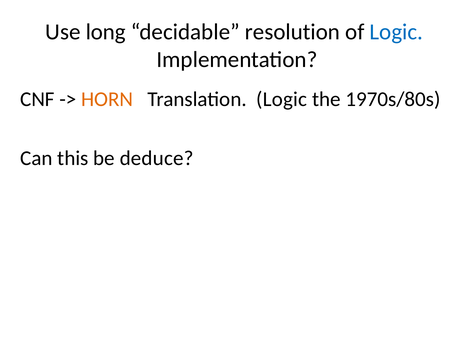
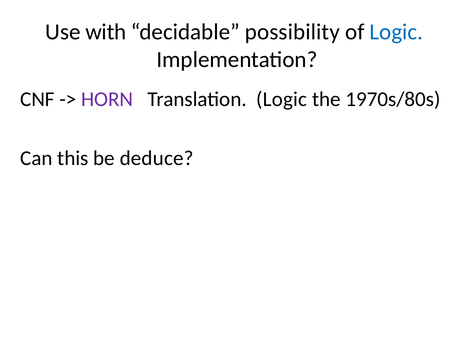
long: long -> with
resolution: resolution -> possibility
HORN colour: orange -> purple
